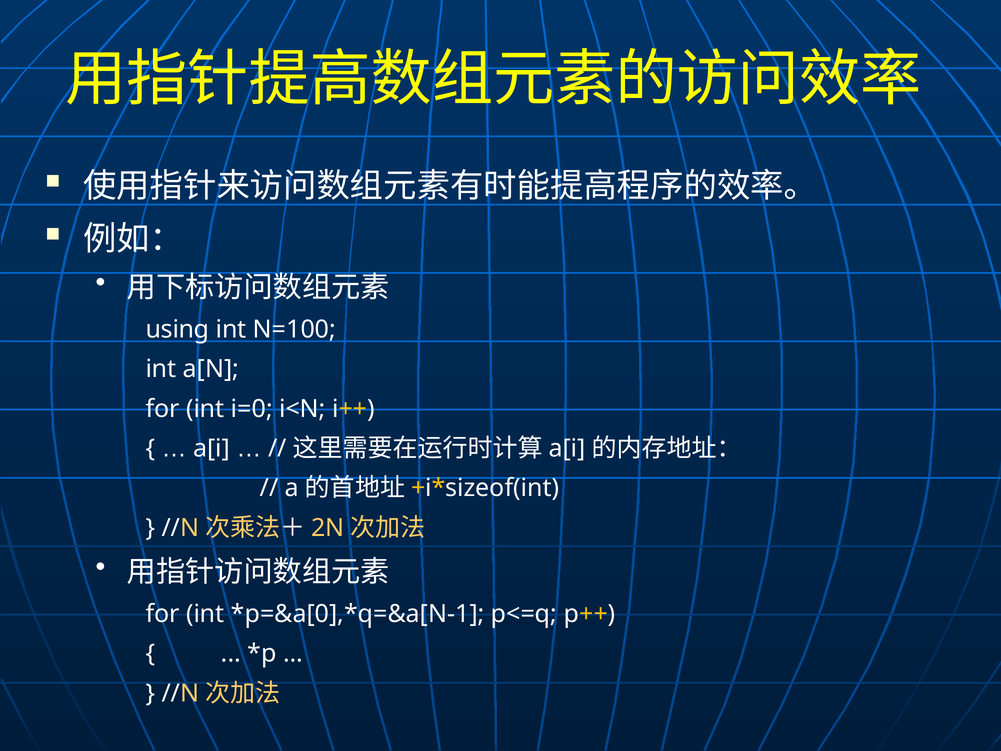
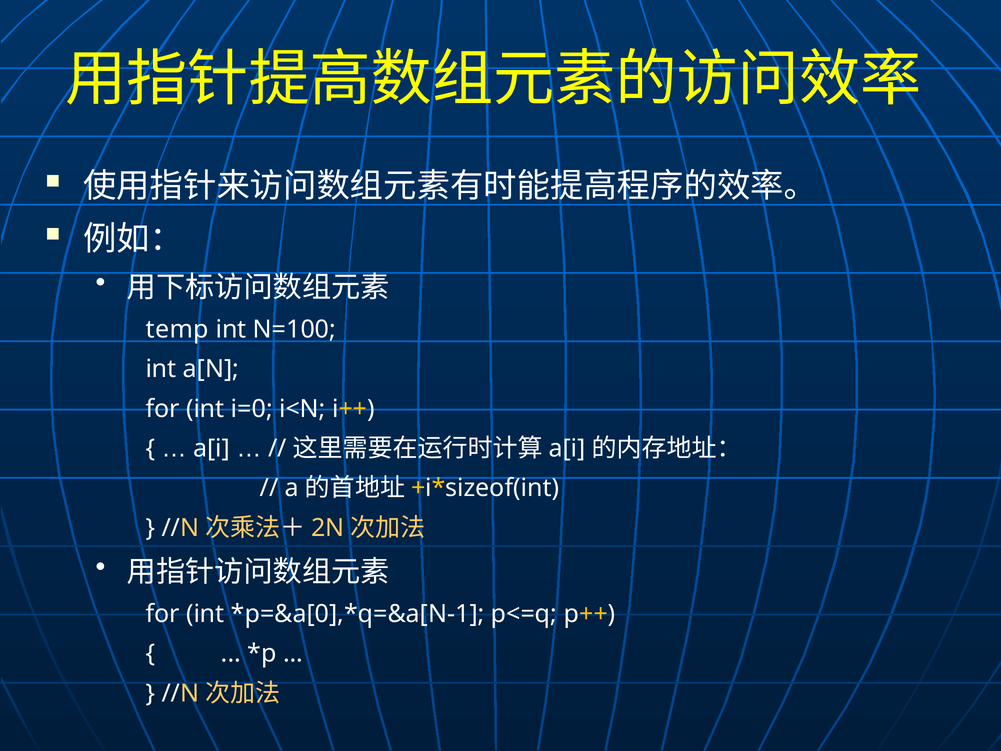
using: using -> temp
